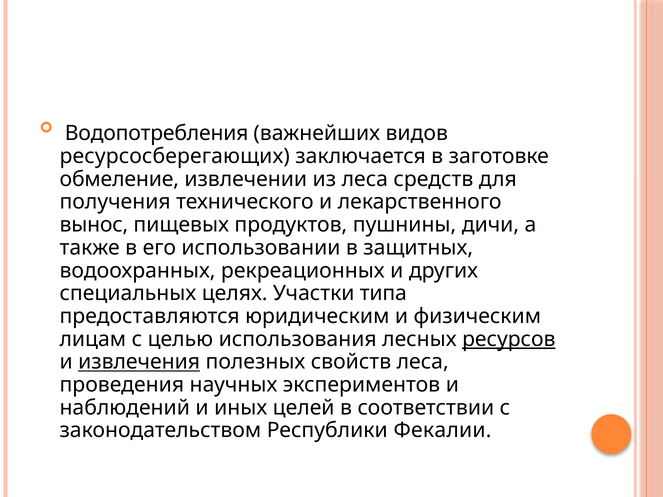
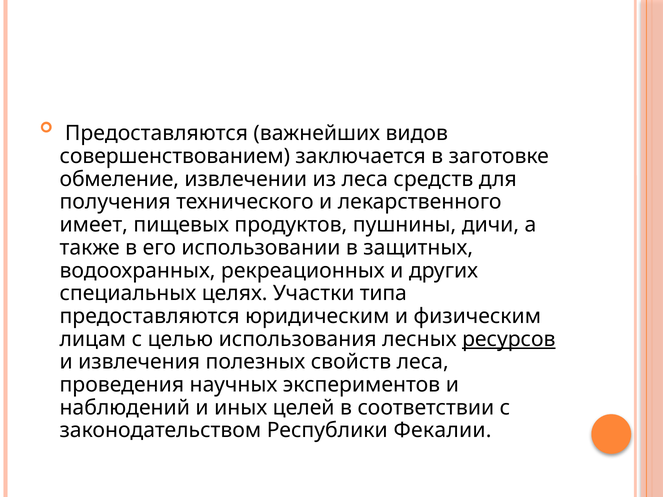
Водопотребления at (157, 133): Водопотребления -> Предоставляются
ресурсосберегающих: ресурсосберегающих -> совершенствованием
вынос: вынос -> имеет
извлечения underline: present -> none
